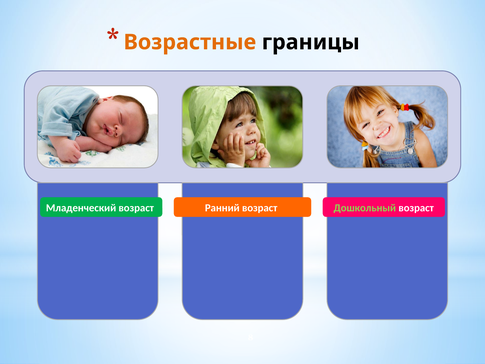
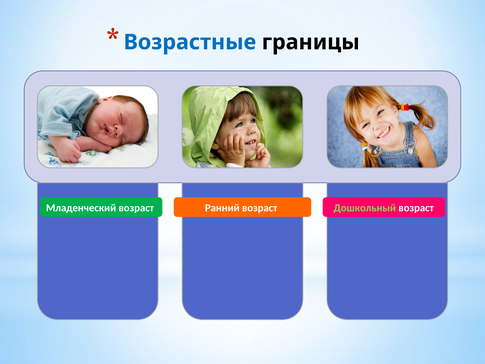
Возрастные colour: orange -> blue
